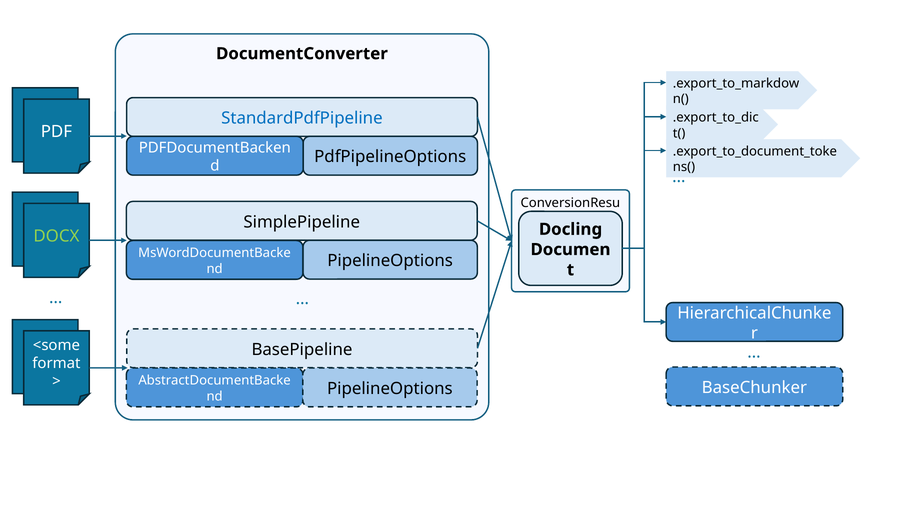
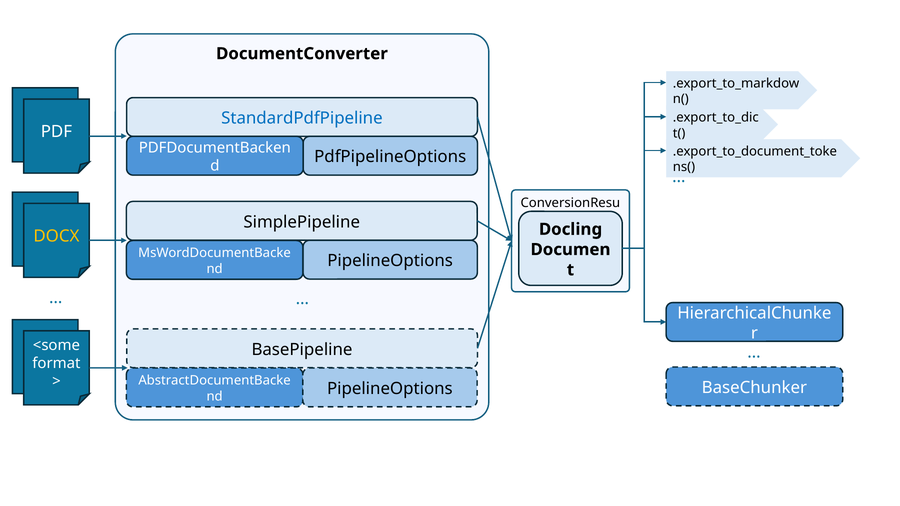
DOCX colour: light green -> yellow
